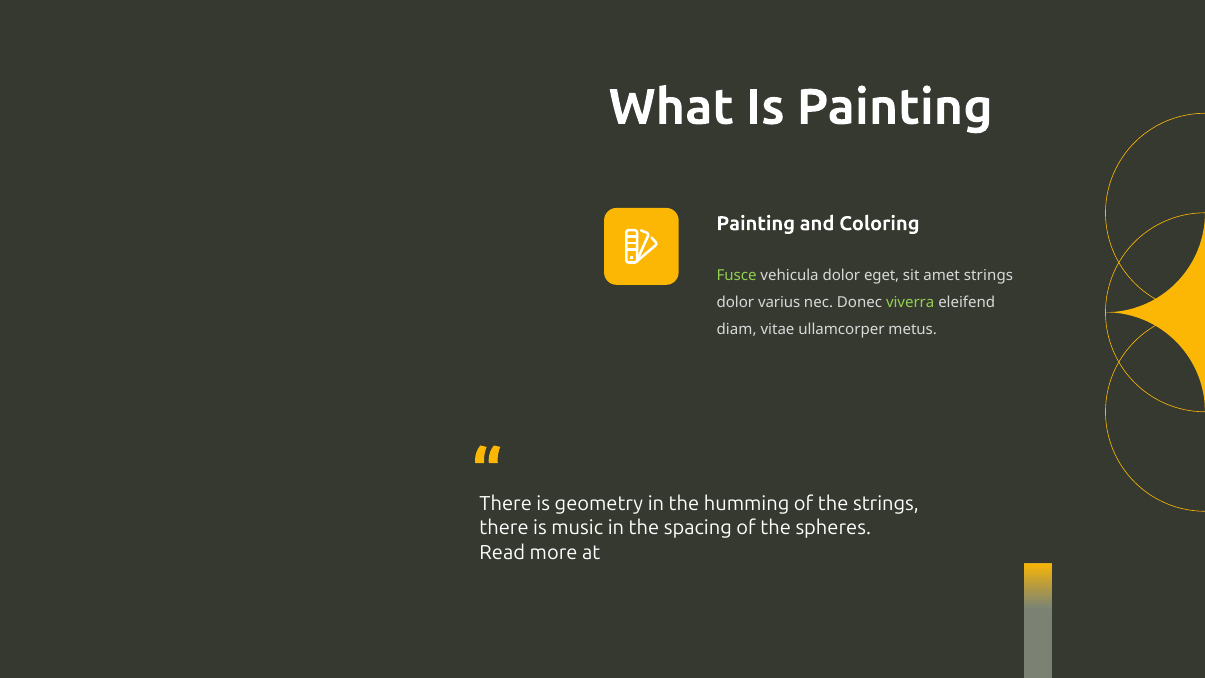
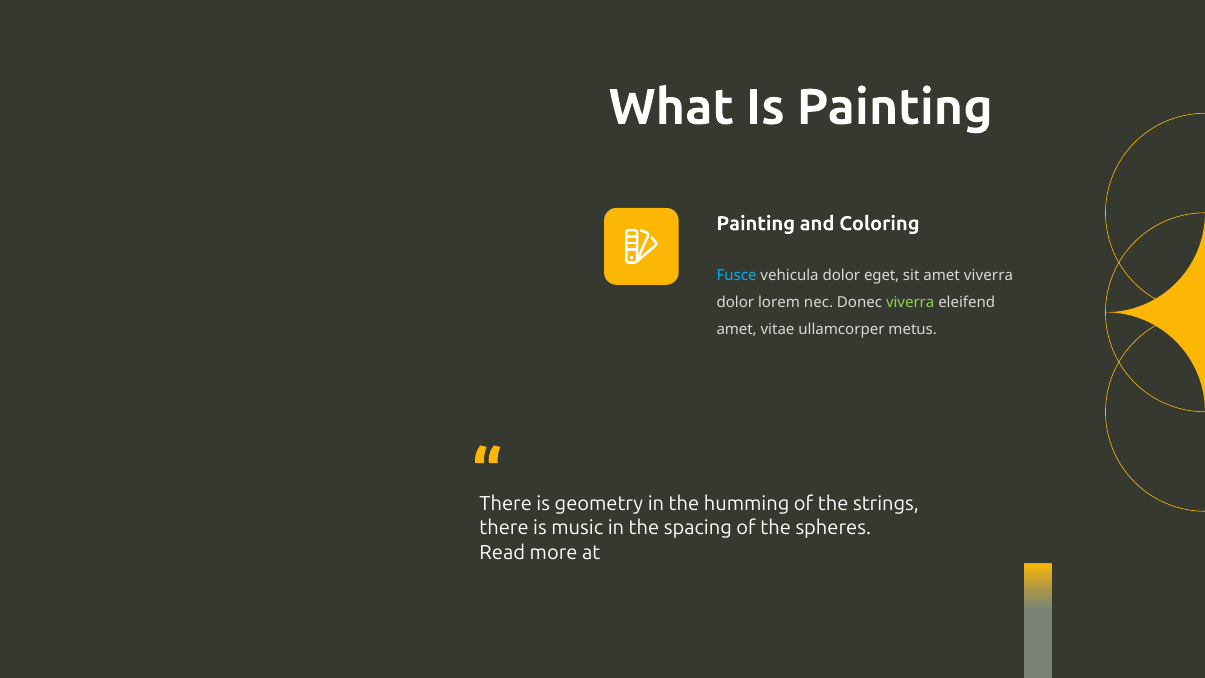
Fusce colour: light green -> light blue
amet strings: strings -> viverra
varius: varius -> lorem
diam at (737, 329): diam -> amet
